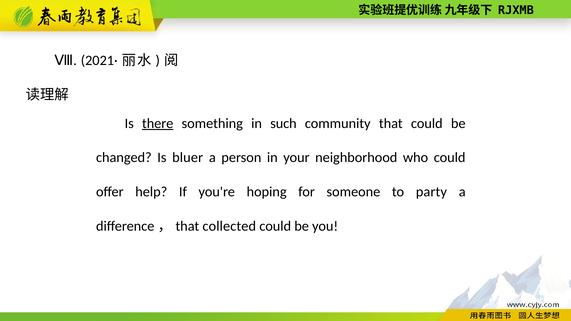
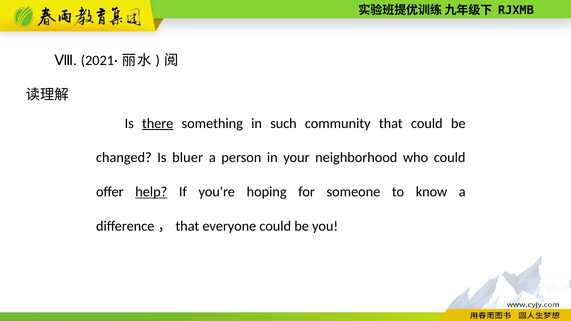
help underline: none -> present
party: party -> know
collected: collected -> everyone
